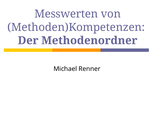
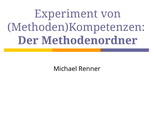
Messwerten: Messwerten -> Experiment
